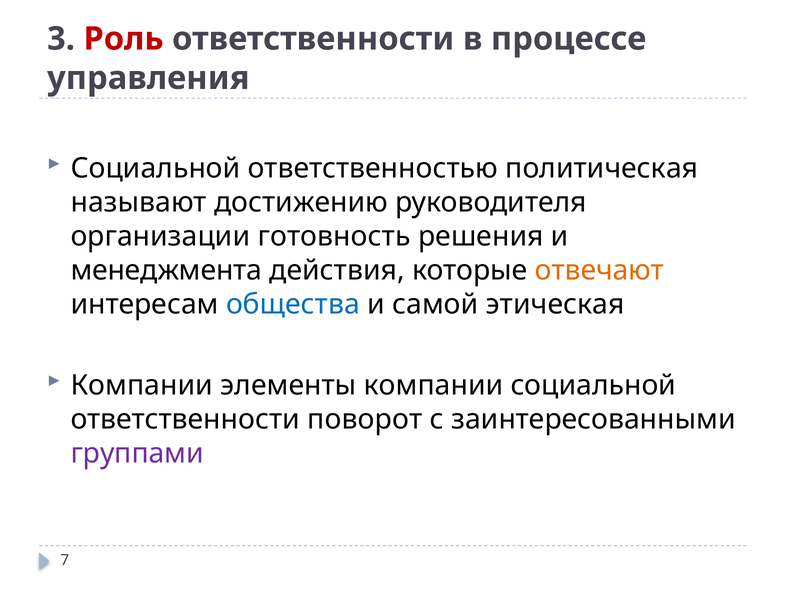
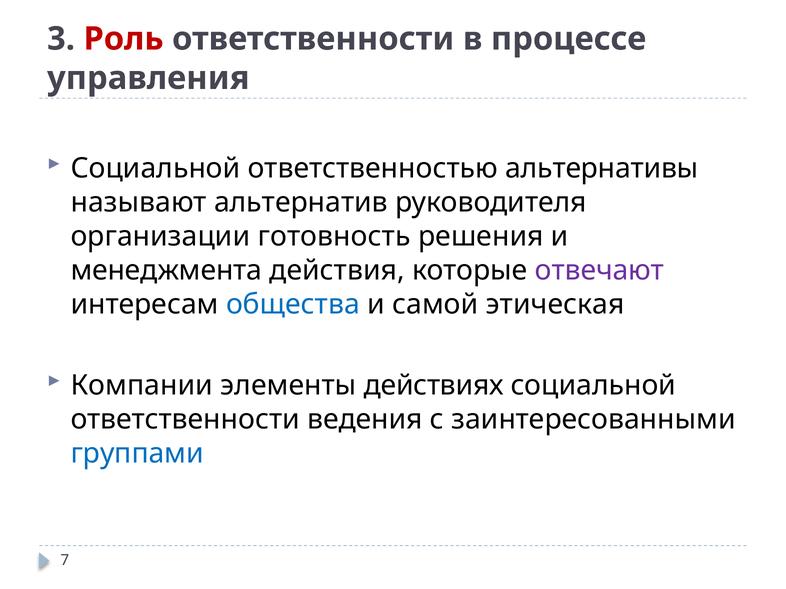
политическая: политическая -> альтернативы
достижению: достижению -> альтернатив
отвечают colour: orange -> purple
элементы компании: компании -> действиях
поворот: поворот -> ведения
группами colour: purple -> blue
